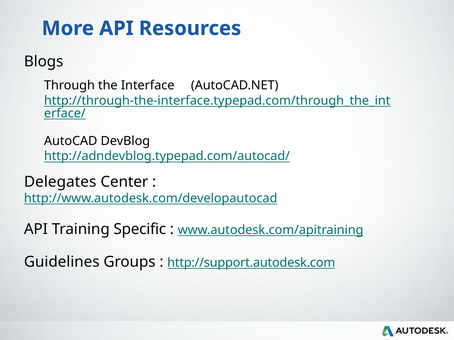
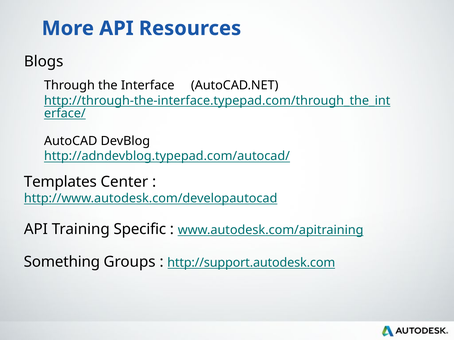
Delegates: Delegates -> Templates
Guidelines: Guidelines -> Something
